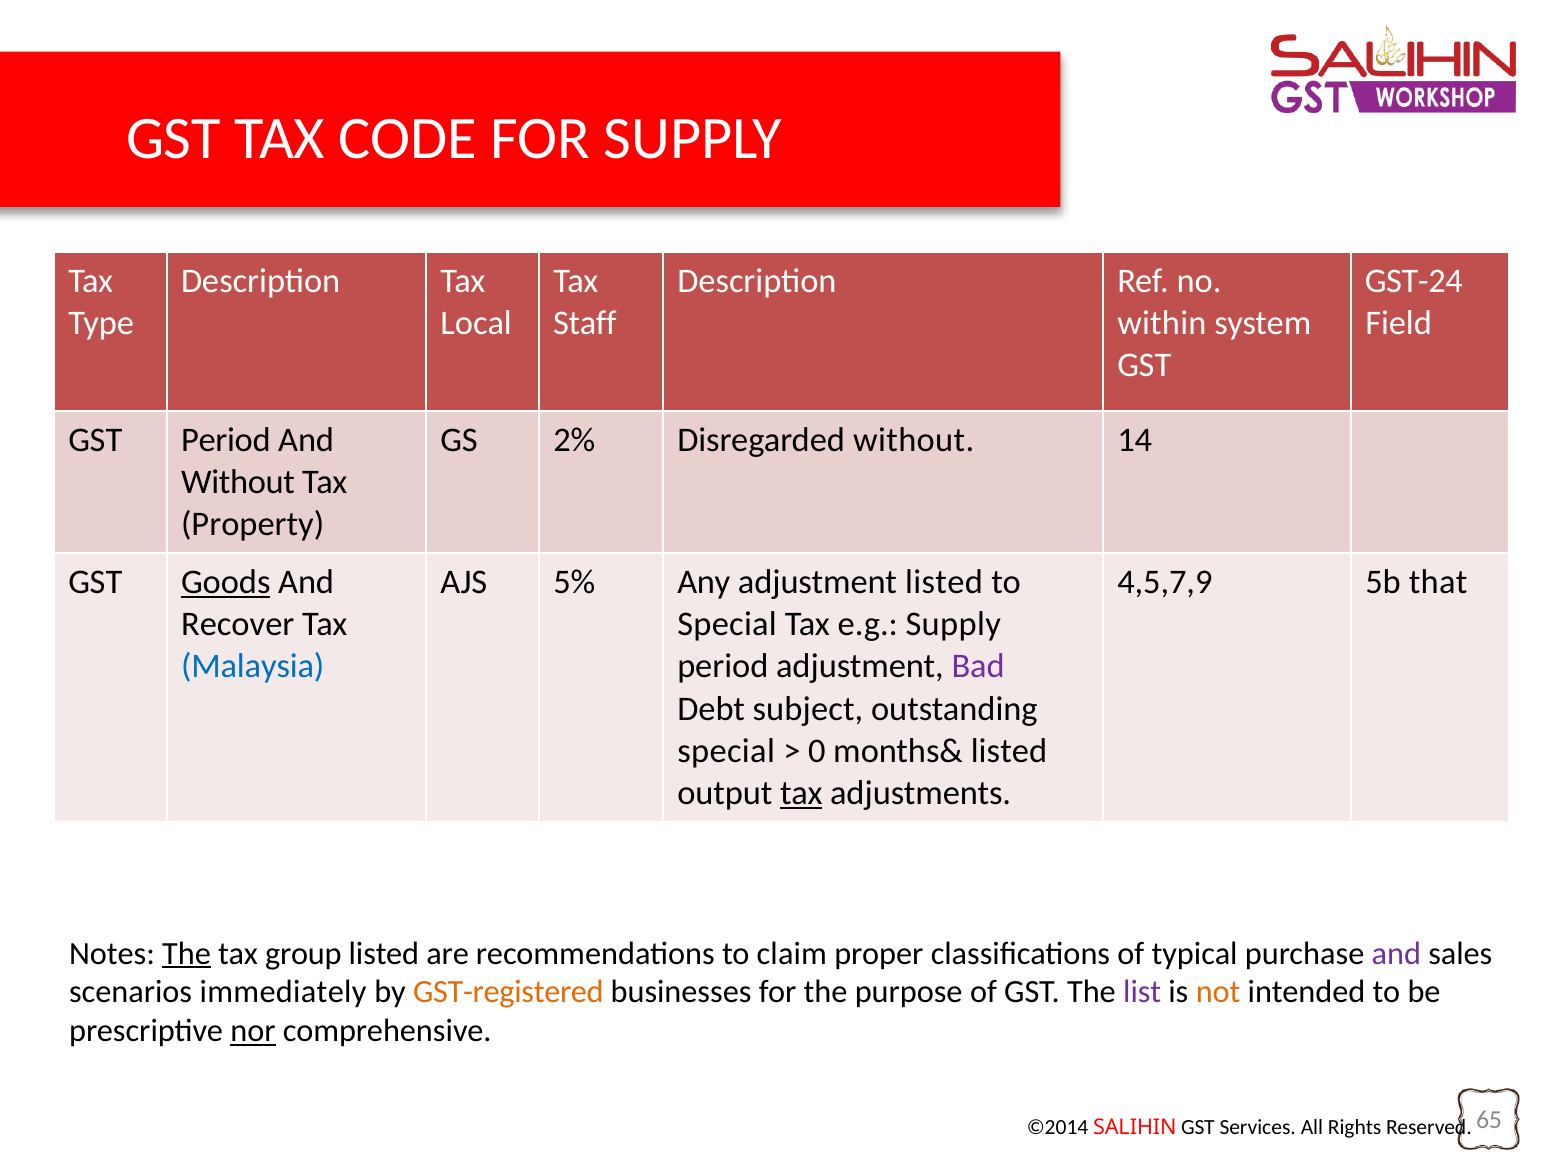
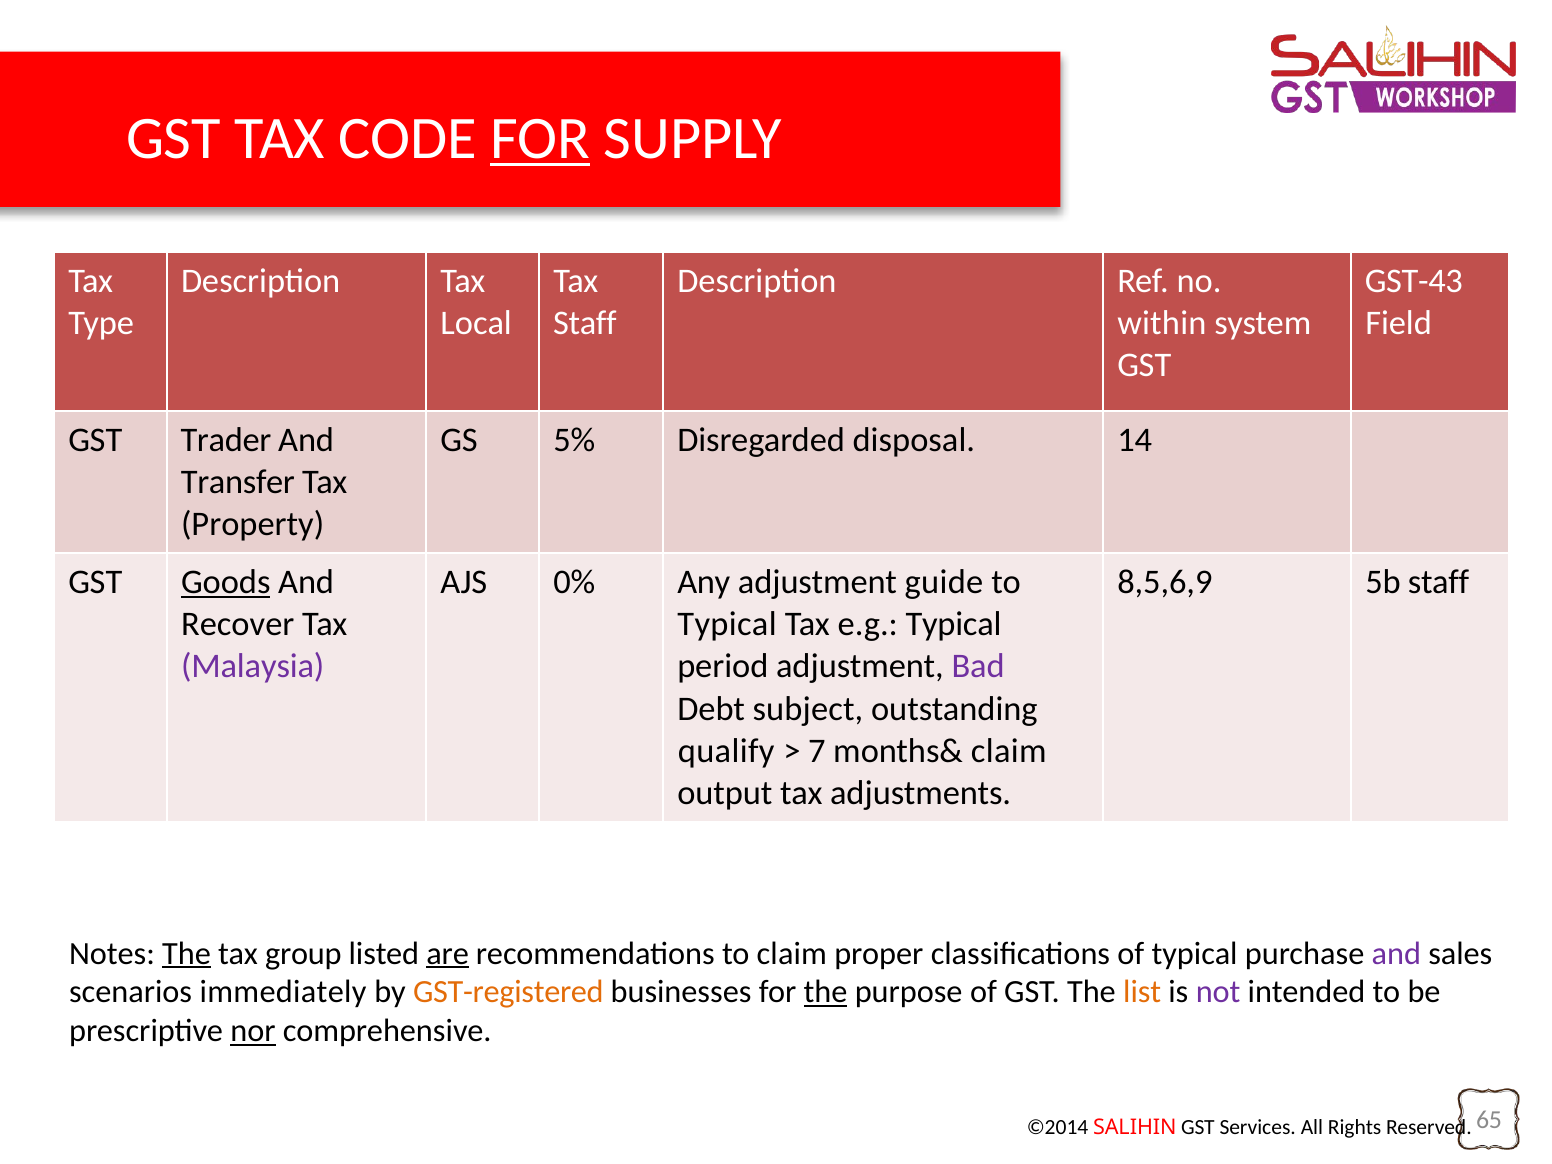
FOR at (540, 139) underline: none -> present
GST-24: GST-24 -> GST-43
GST Period: Period -> Trader
2%: 2% -> 5%
Disregarded without: without -> disposal
Without at (238, 482): Without -> Transfer
5%: 5% -> 0%
adjustment listed: listed -> guide
4,5,7,9: 4,5,7,9 -> 8,5,6,9
5b that: that -> staff
Special at (727, 624): Special -> Typical
e.g Supply: Supply -> Typical
Malaysia colour: blue -> purple
special at (726, 751): special -> qualify
0: 0 -> 7
months& listed: listed -> claim
tax at (801, 793) underline: present -> none
are underline: none -> present
the at (826, 992) underline: none -> present
list colour: purple -> orange
not colour: orange -> purple
